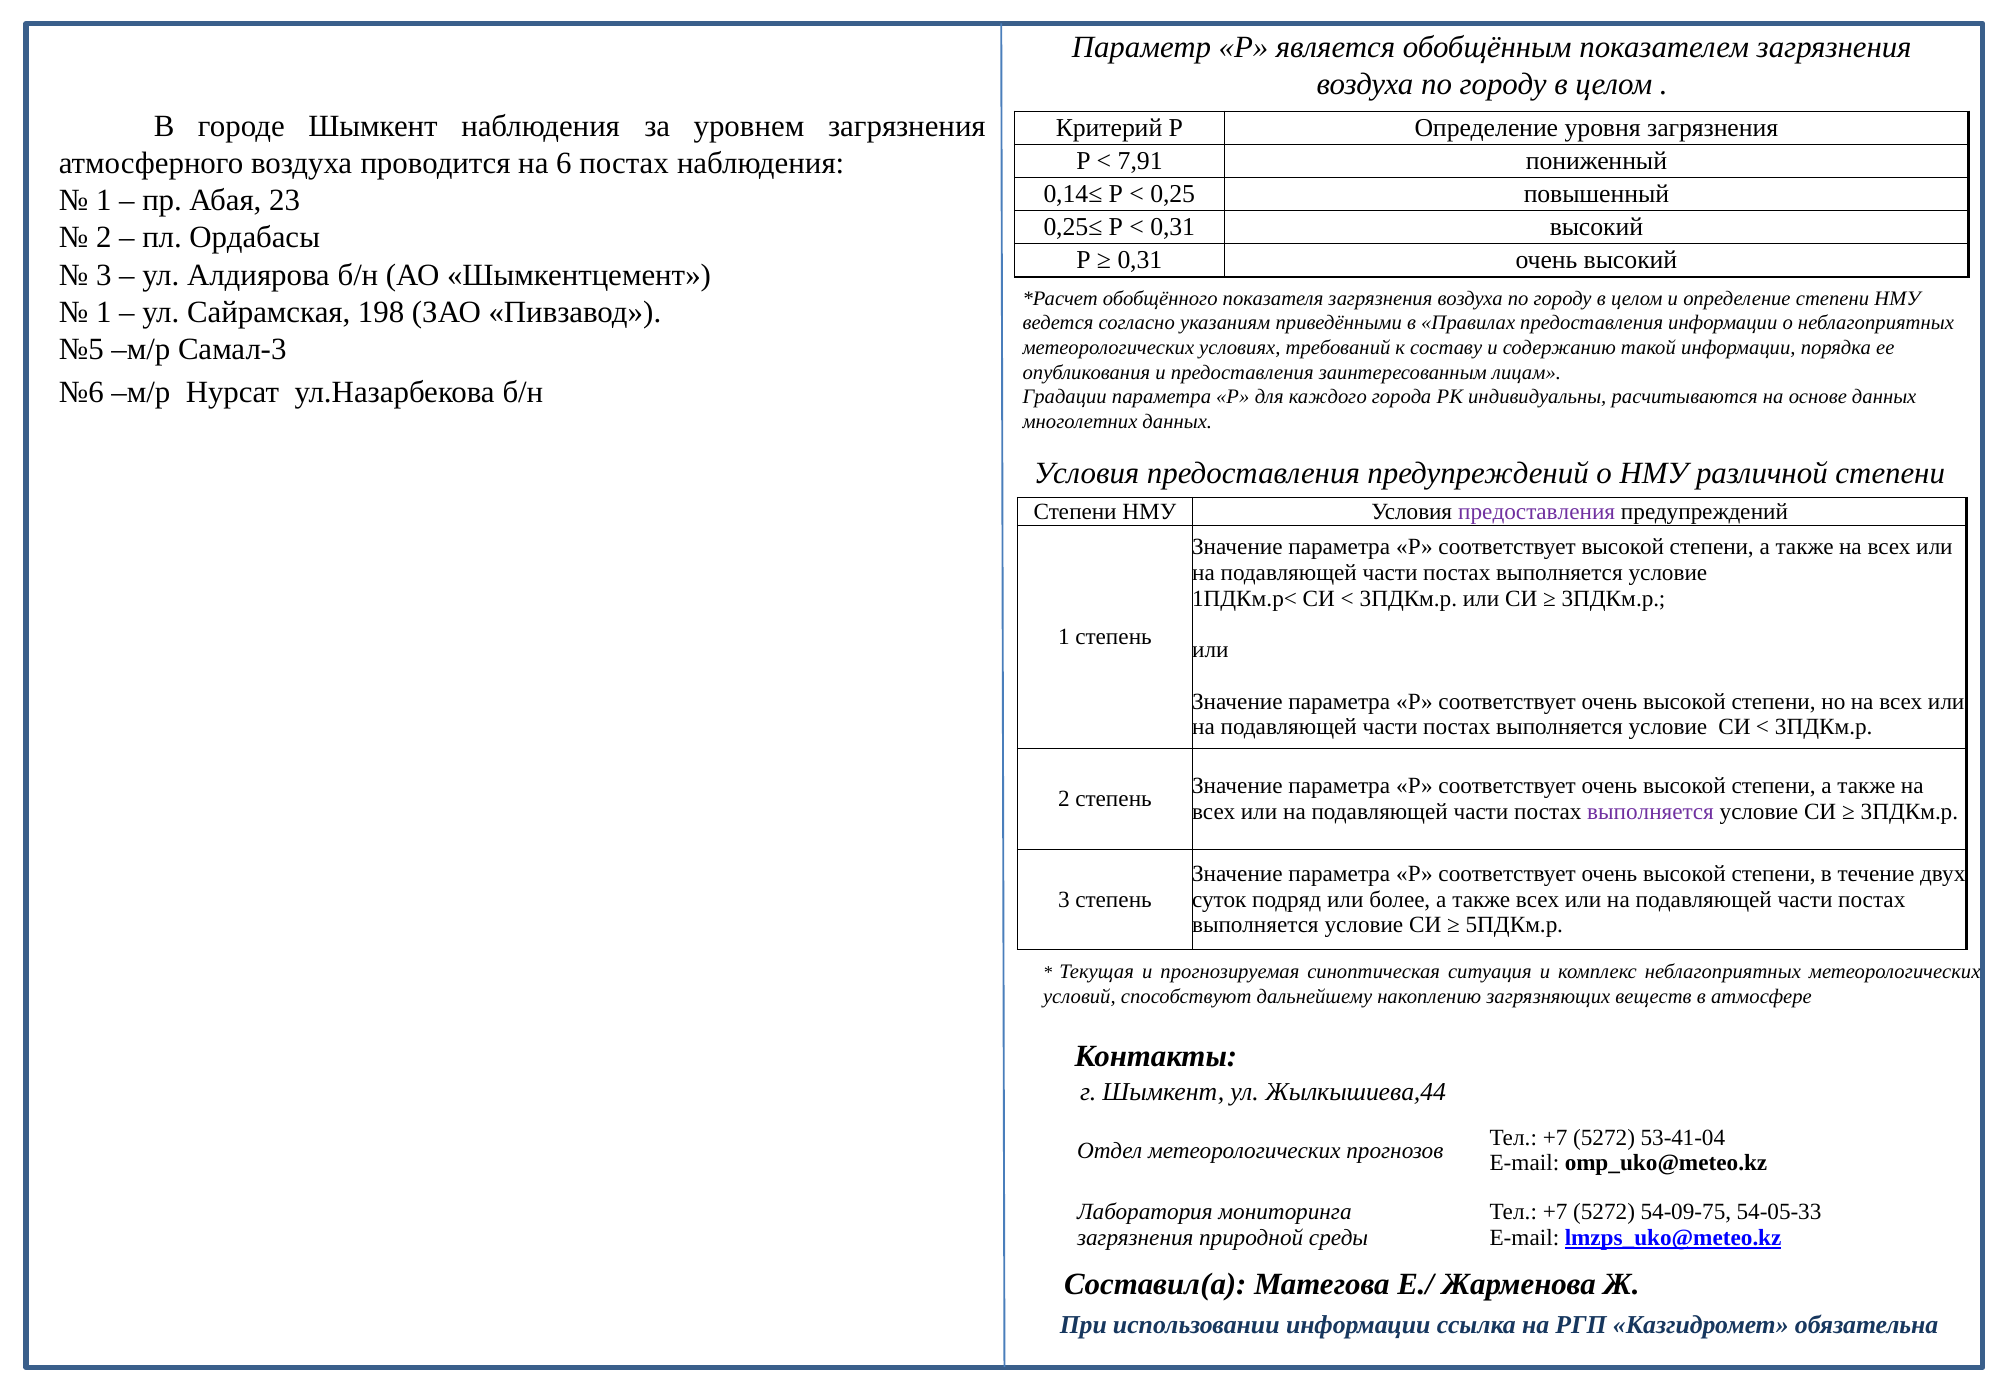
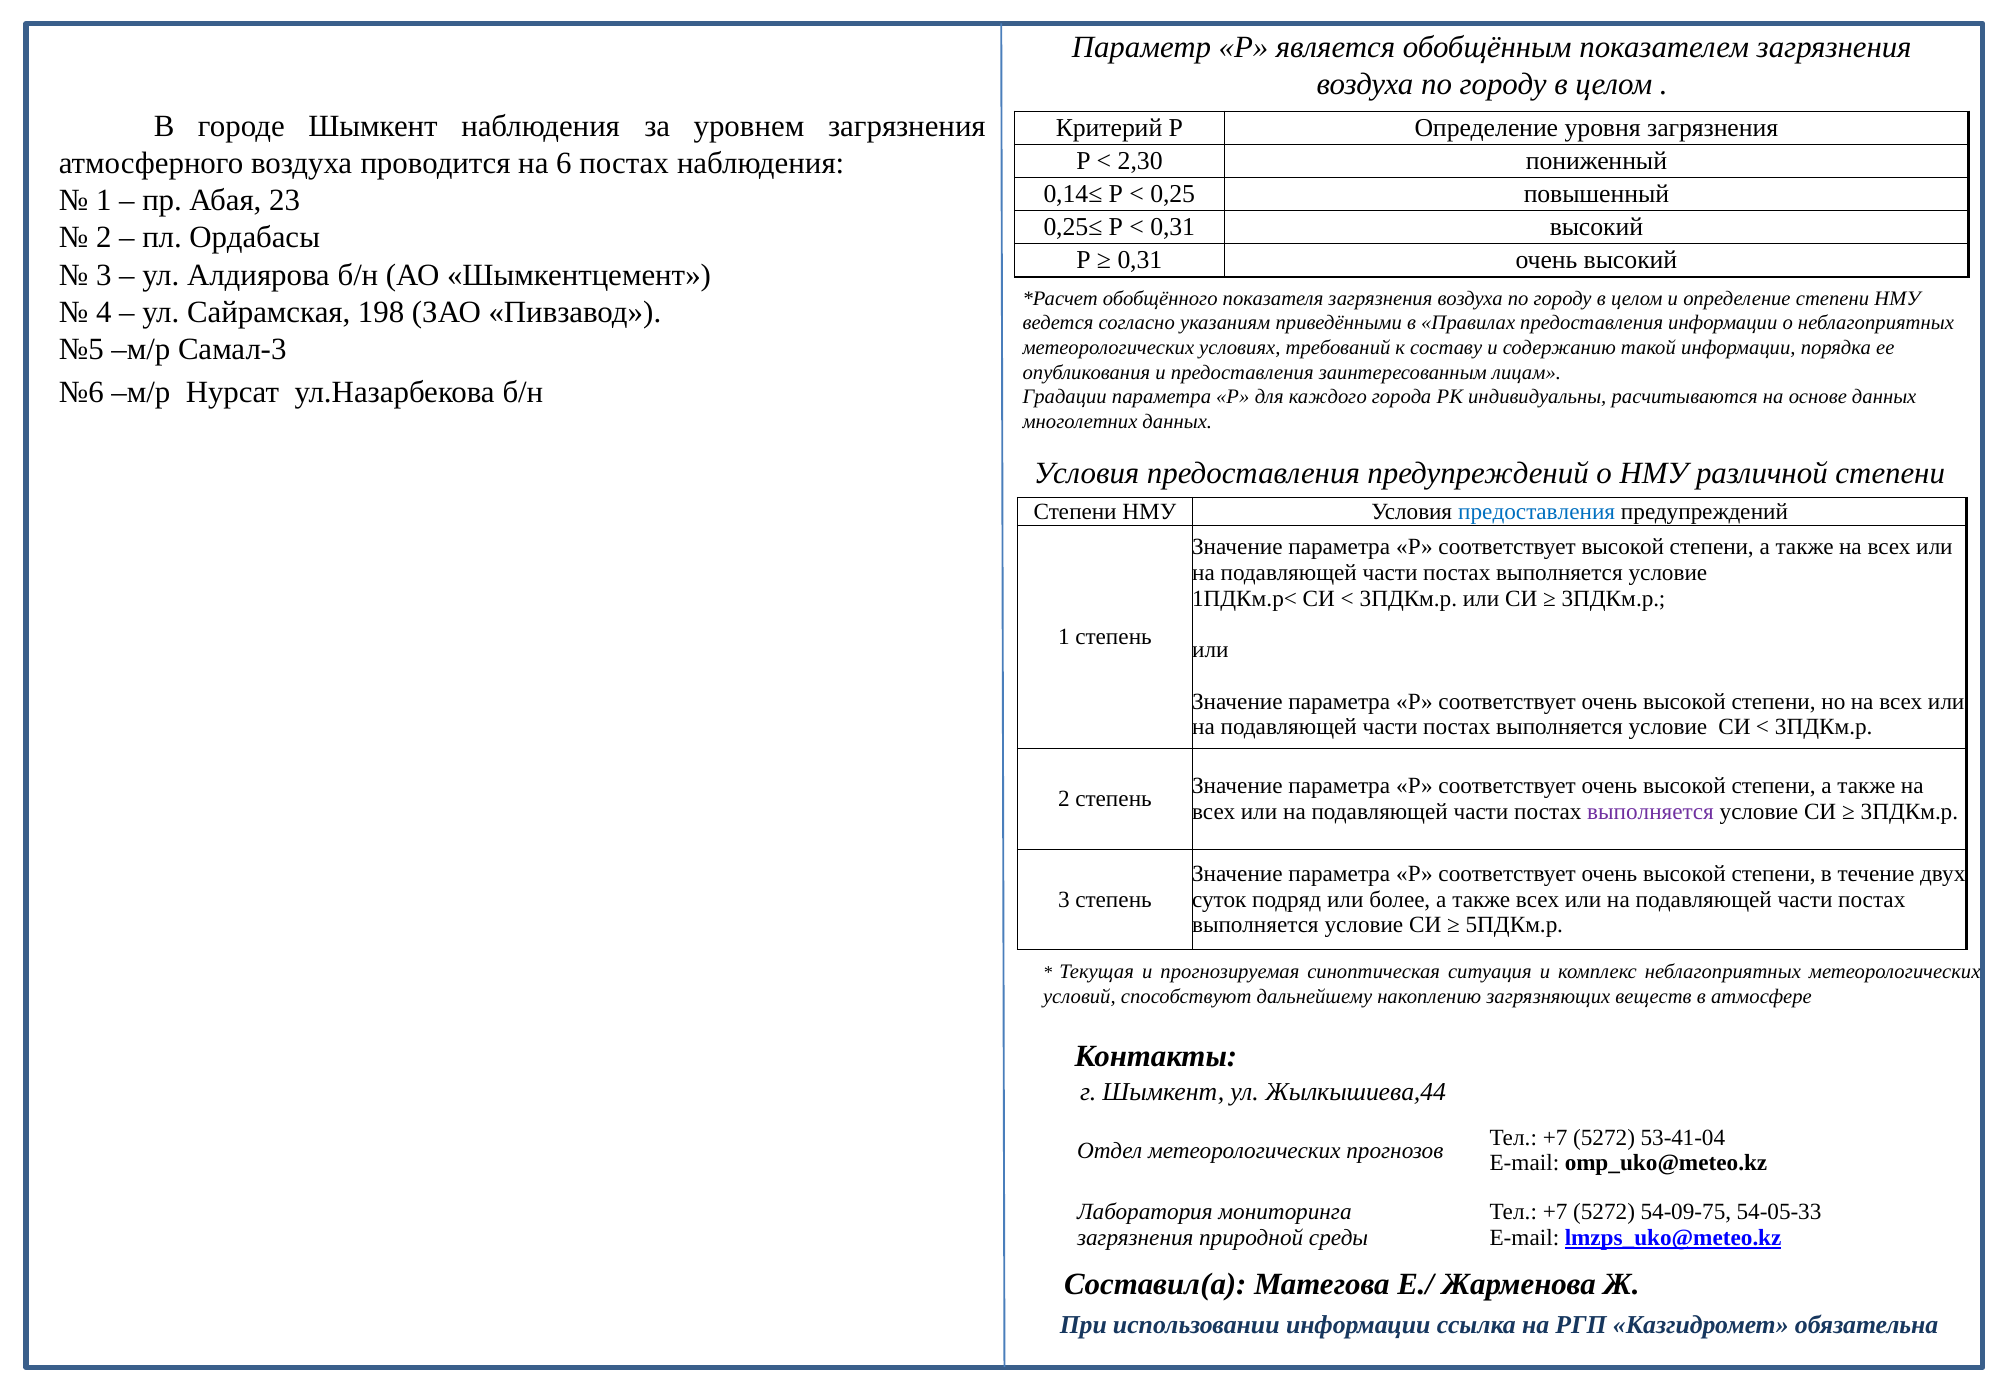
7,91: 7,91 -> 2,30
1 at (104, 312): 1 -> 4
предоставления at (1537, 512) colour: purple -> blue
